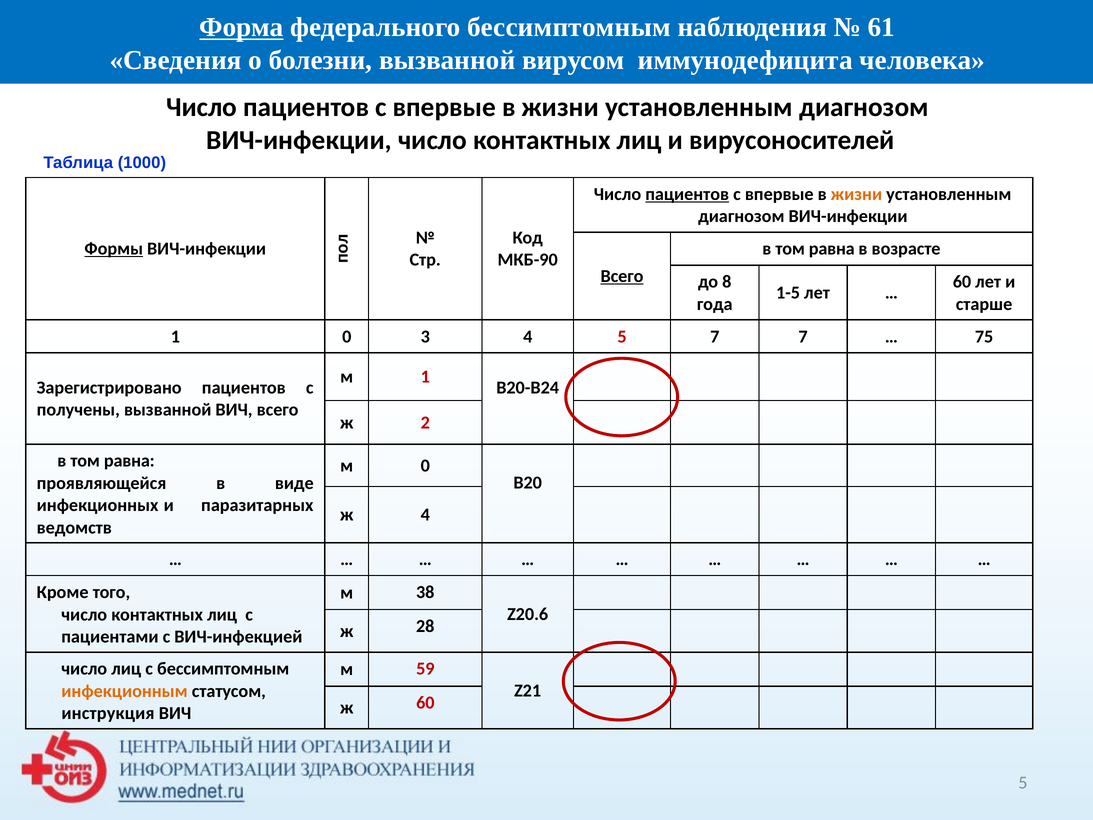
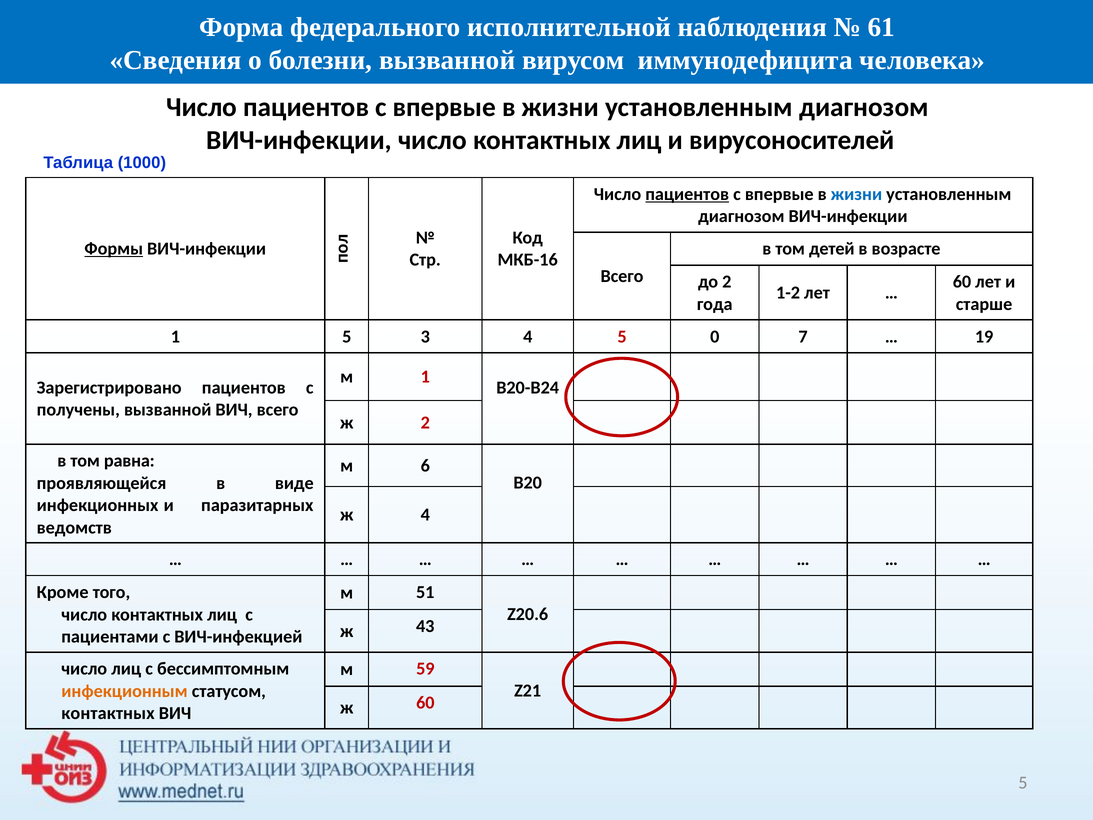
Форма underline: present -> none
федерального бессимптомным: бессимптомным -> исполнительной
жизни at (856, 194) colour: orange -> blue
равна at (832, 249): равна -> детей
МКБ-90: МКБ-90 -> МКБ-16
Всего at (622, 276) underline: present -> none
до 8: 8 -> 2
1-5: 1-5 -> 1-2
1 0: 0 -> 5
5 7: 7 -> 0
75: 75 -> 19
м 0: 0 -> 6
38: 38 -> 51
28: 28 -> 43
инструкция at (108, 713): инструкция -> контактных
